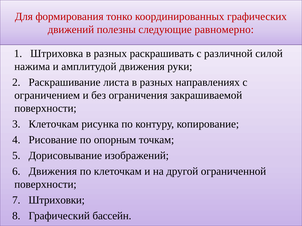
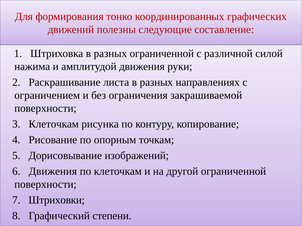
равномерно: равномерно -> составление
разных раскрашивать: раскрашивать -> ограниченной
бассейн: бассейн -> степени
